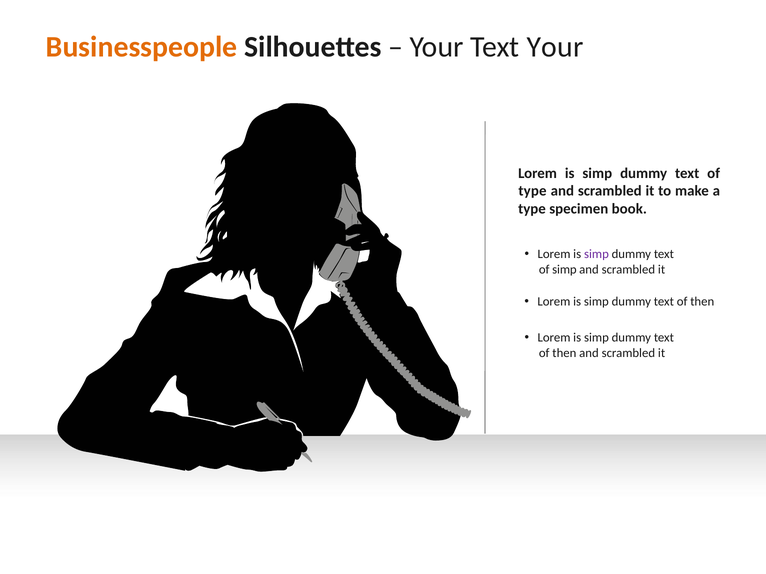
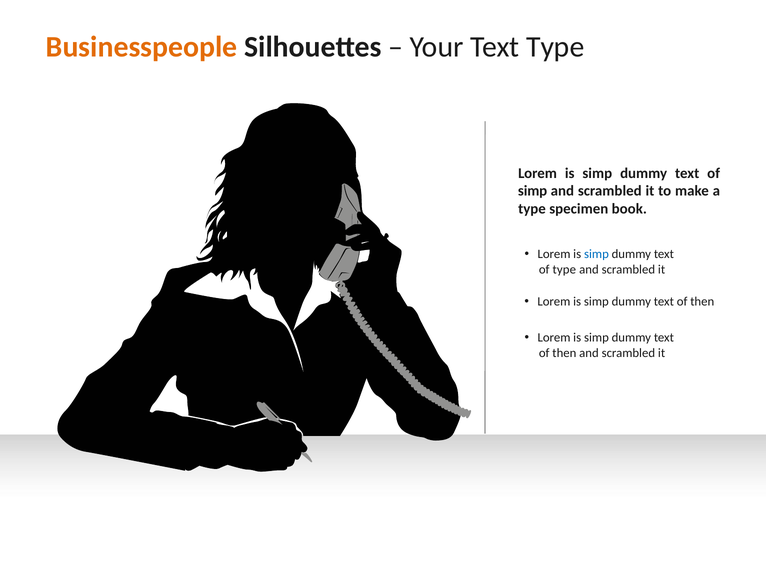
Text Your: Your -> Type
type at (532, 191): type -> simp
simp at (596, 254) colour: purple -> blue
of simp: simp -> type
